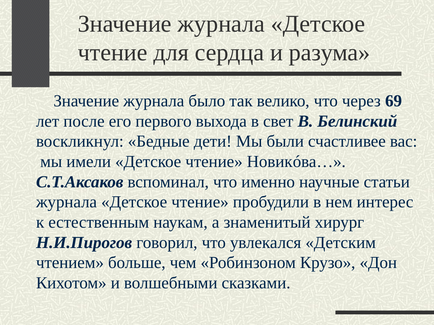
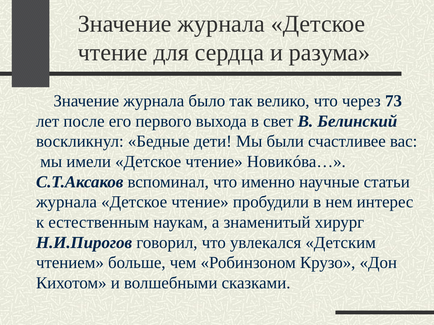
69: 69 -> 73
